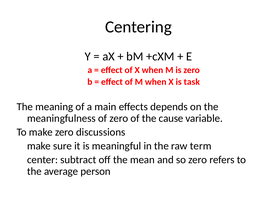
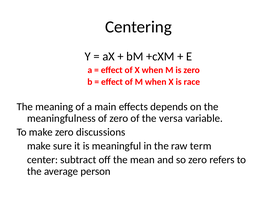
task: task -> race
cause: cause -> versa
